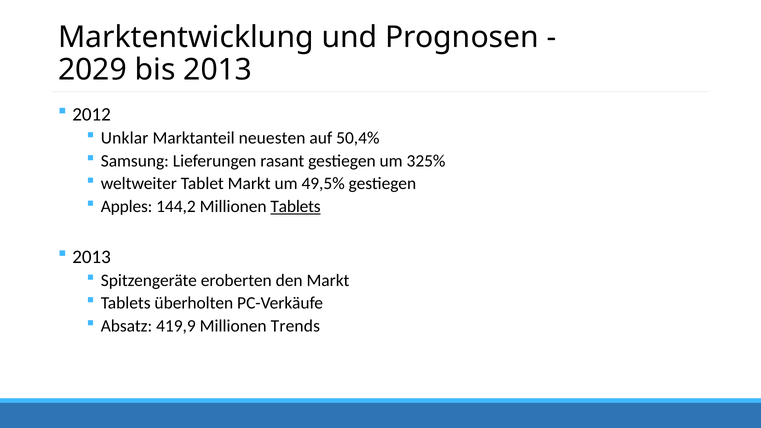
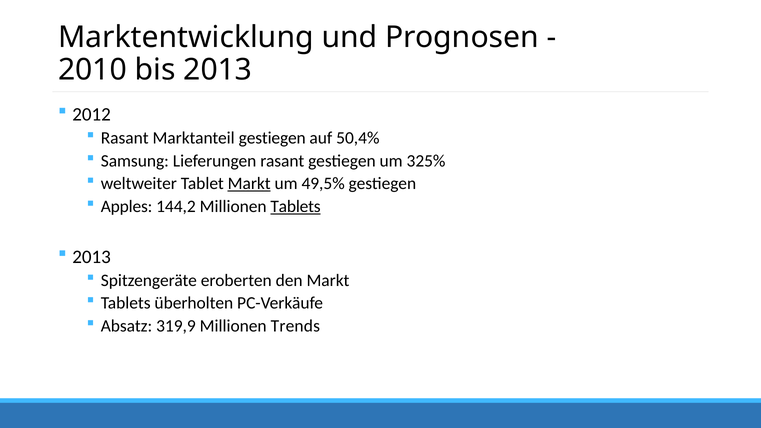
2029: 2029 -> 2010
Unklar at (125, 138): Unklar -> Rasant
Marktanteil neuesten: neuesten -> gestiegen
Markt at (249, 184) underline: none -> present
419,9: 419,9 -> 319,9
